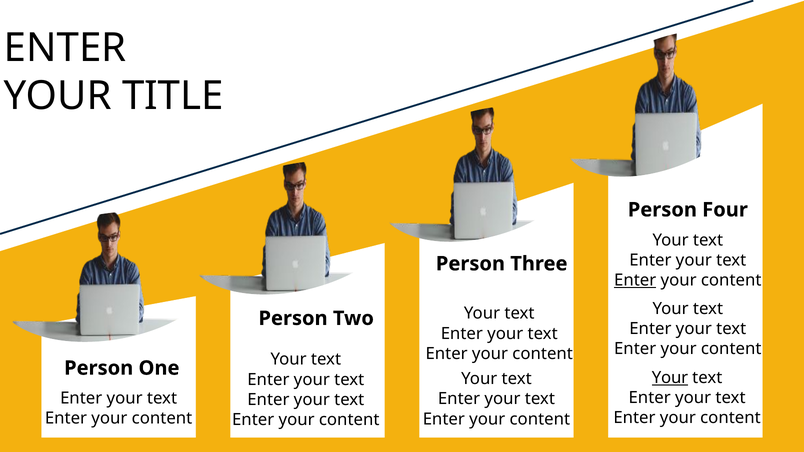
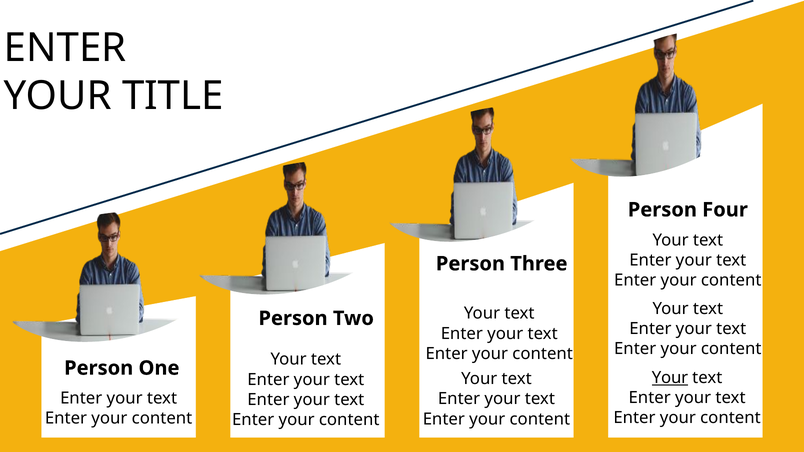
Enter at (635, 280) underline: present -> none
